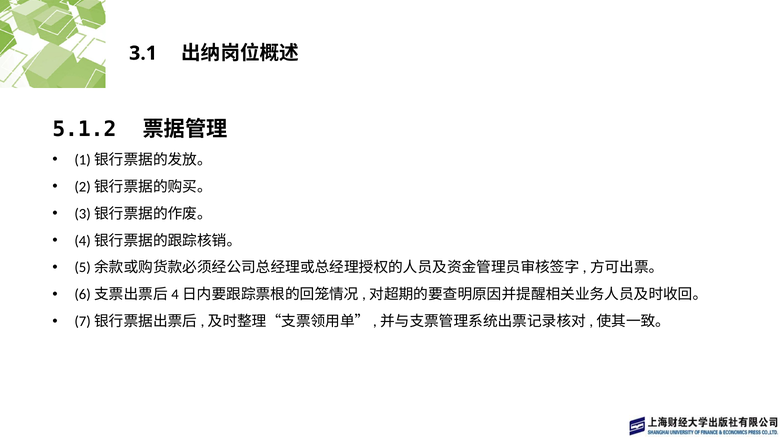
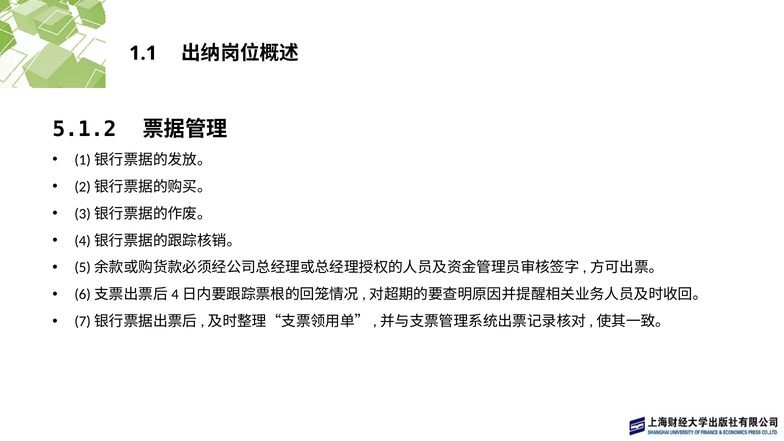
3.1: 3.1 -> 1.1
